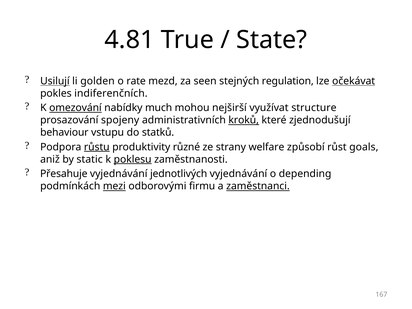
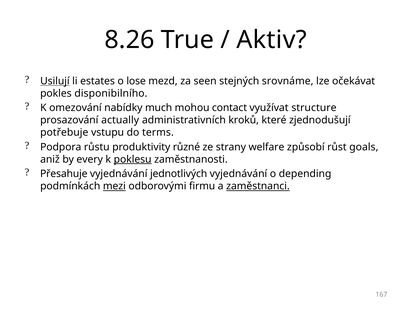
4.81: 4.81 -> 8.26
State: State -> Aktiv
golden: golden -> estates
rate: rate -> lose
regulation: regulation -> srovnáme
očekávat underline: present -> none
indiferenčních: indiferenčních -> disponibilního
omezování underline: present -> none
nejširší: nejširší -> contact
spojeny: spojeny -> actually
kroků underline: present -> none
behaviour: behaviour -> potřebuje
statků: statků -> terms
růstu underline: present -> none
static: static -> every
